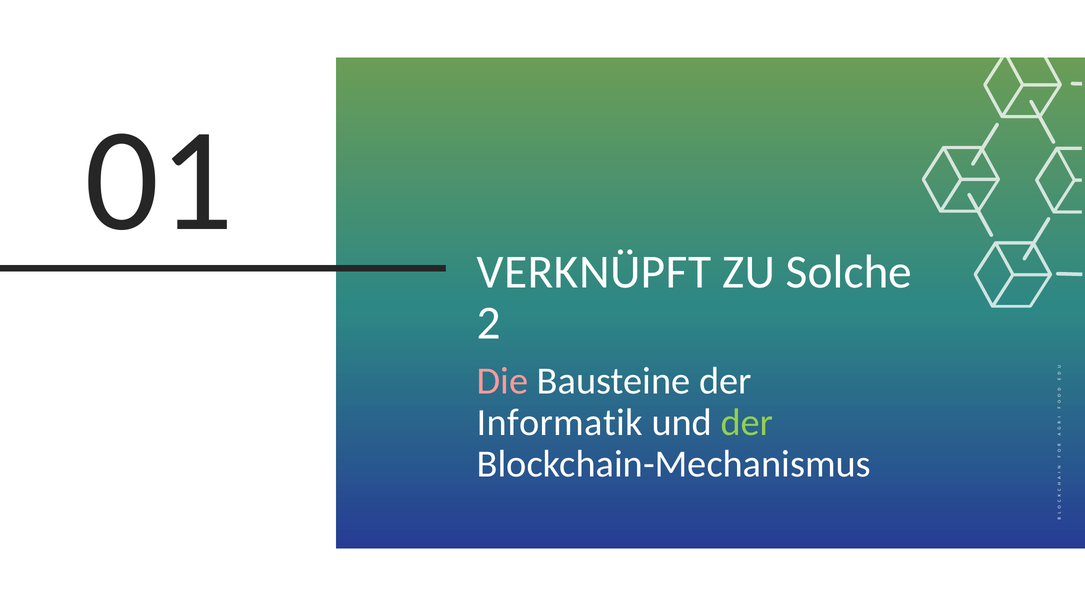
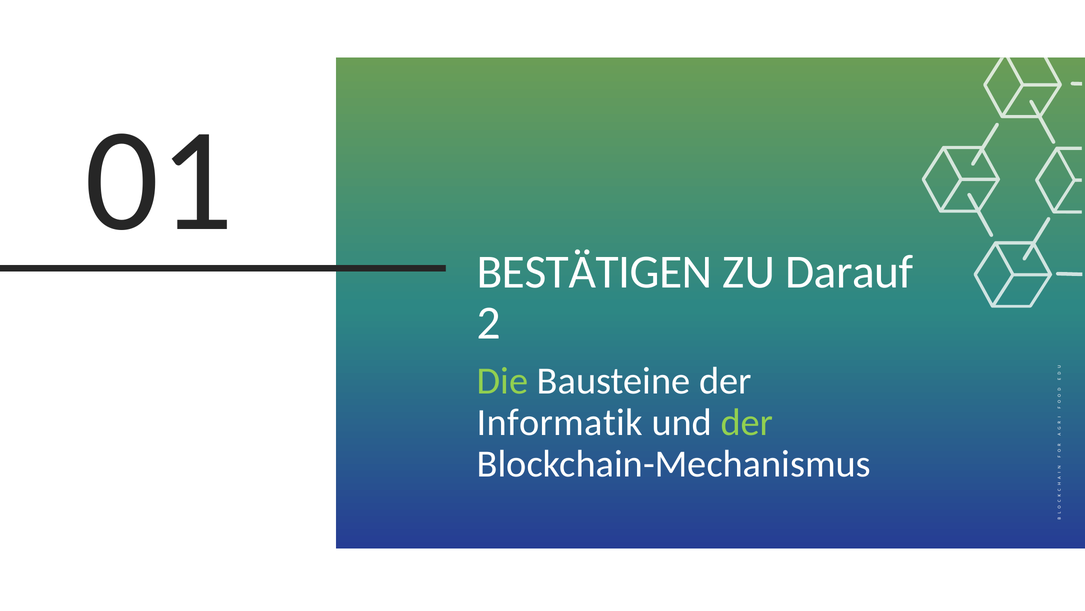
VERKNÜPFT: VERKNÜPFT -> BESTÄTIGEN
Solche: Solche -> Darauf
Die colour: pink -> light green
